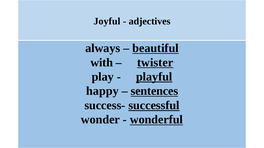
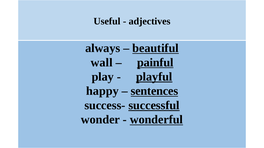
Joyful: Joyful -> Useful
with: with -> wall
twister: twister -> painful
